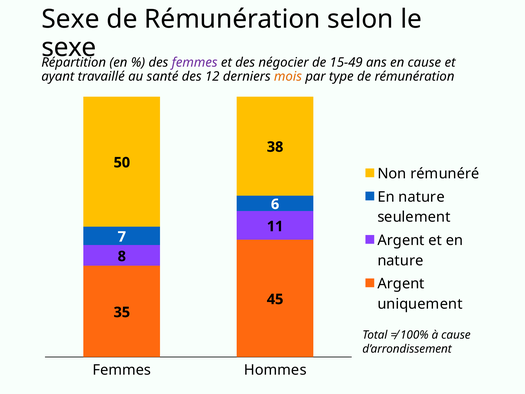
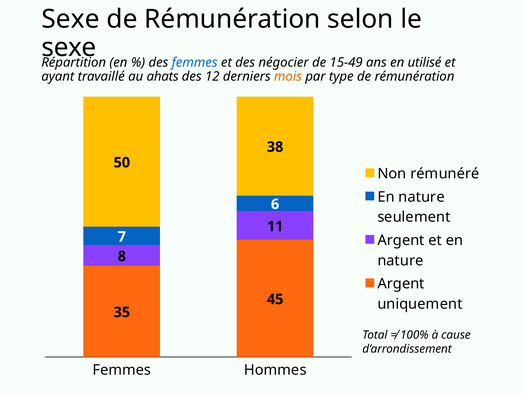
femmes at (195, 62) colour: purple -> blue
en cause: cause -> utilisé
santé: santé -> ahats
